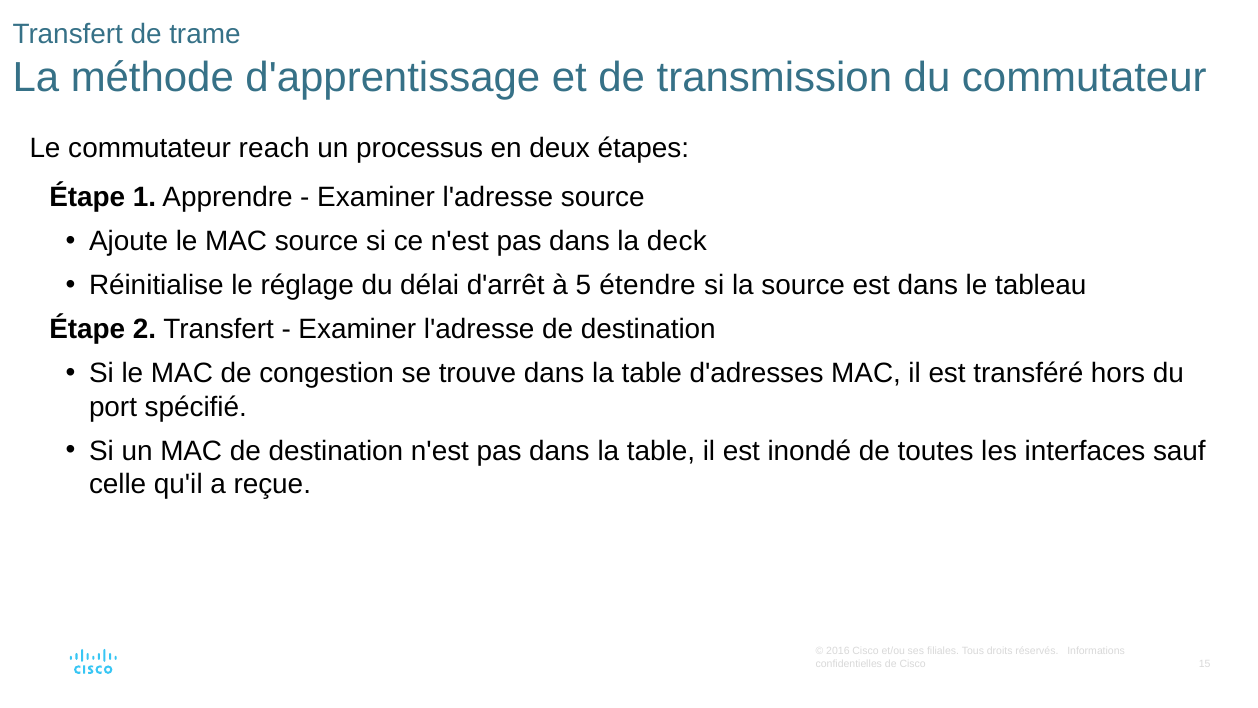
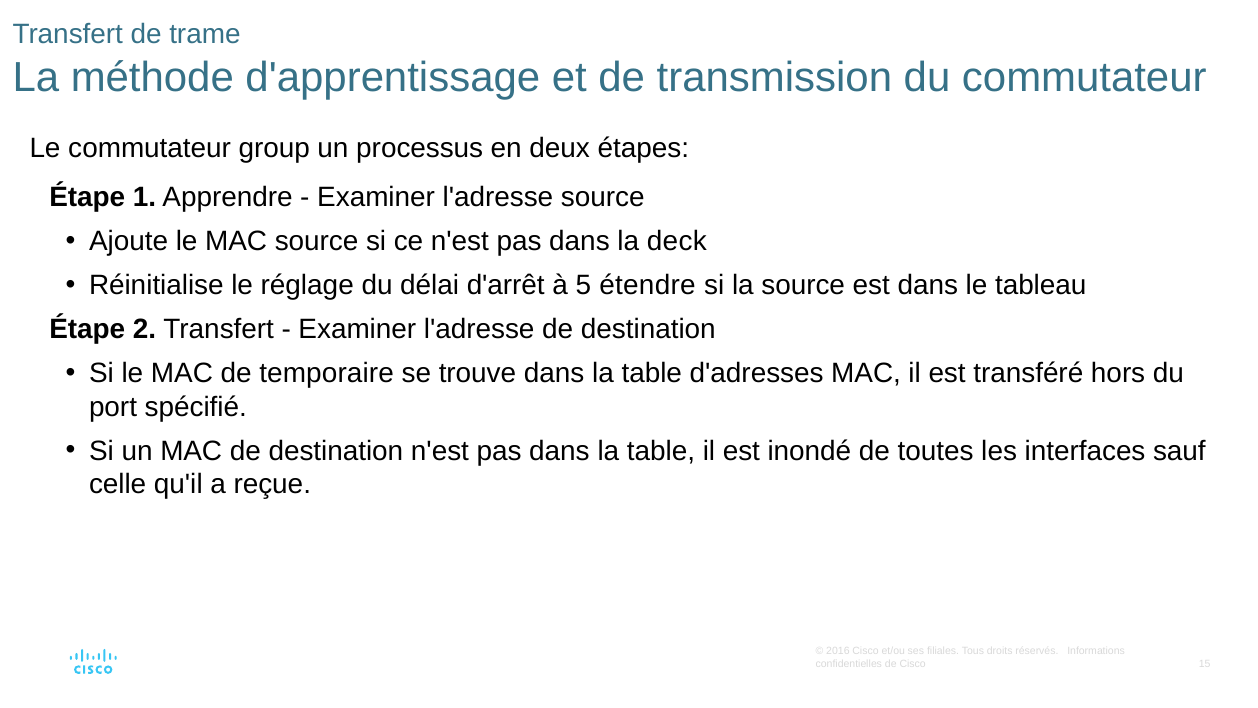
reach: reach -> group
congestion: congestion -> temporaire
